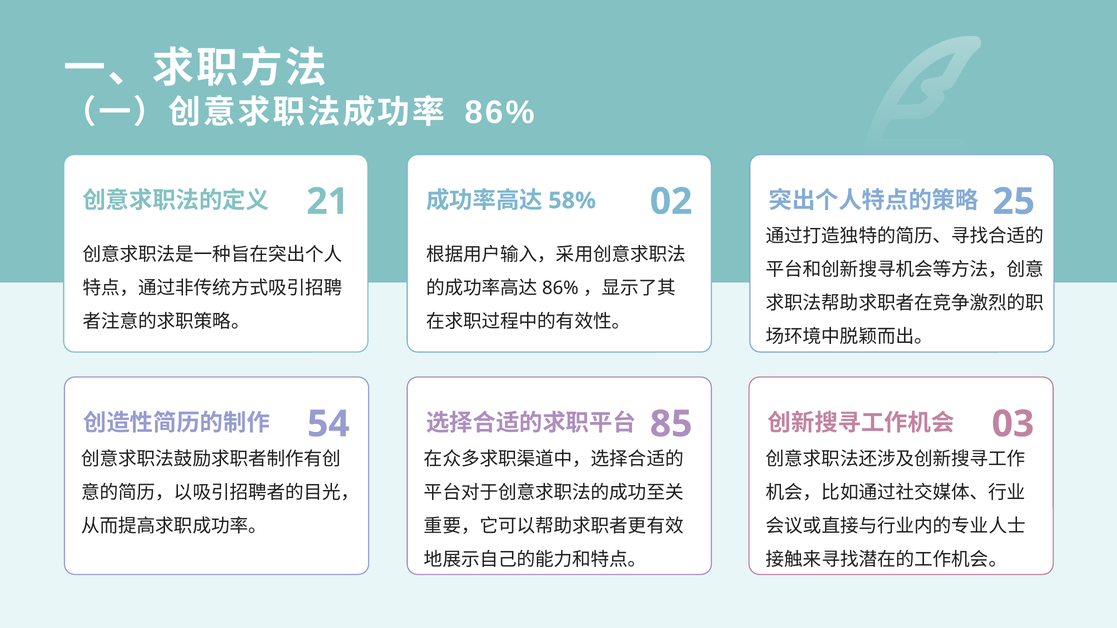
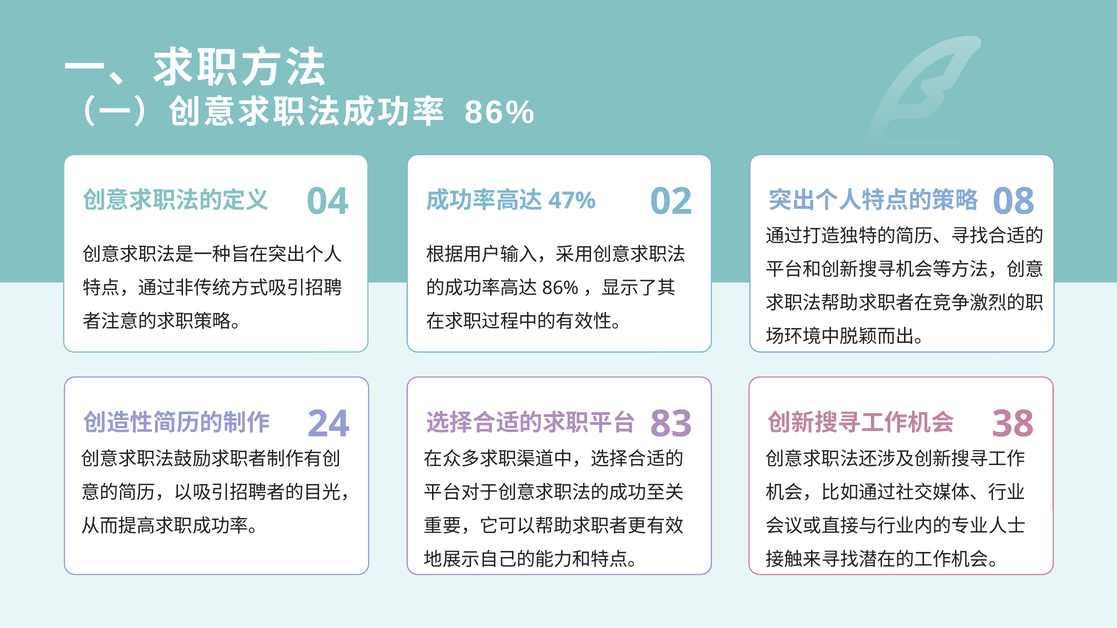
21: 21 -> 04
58%: 58% -> 47%
25: 25 -> 08
54: 54 -> 24
85: 85 -> 83
03: 03 -> 38
